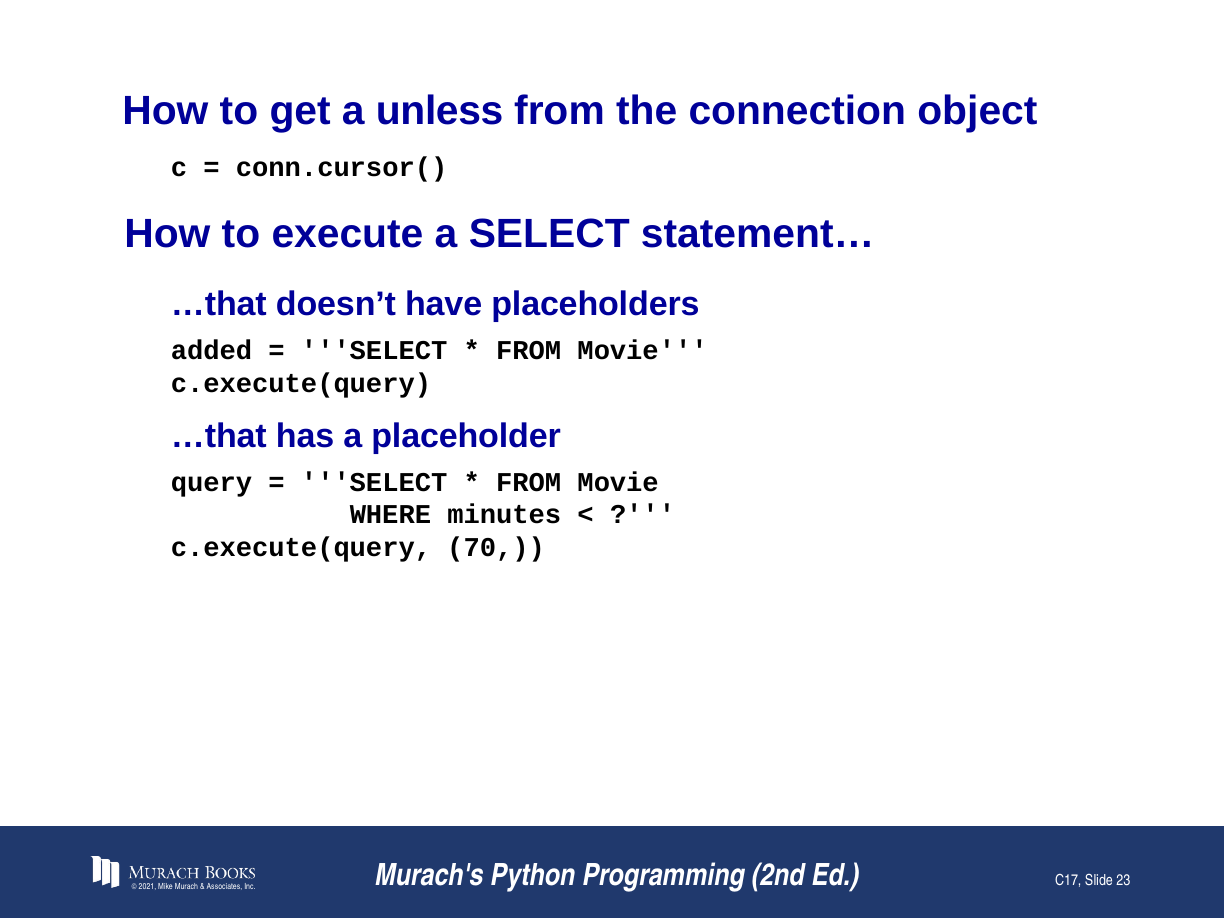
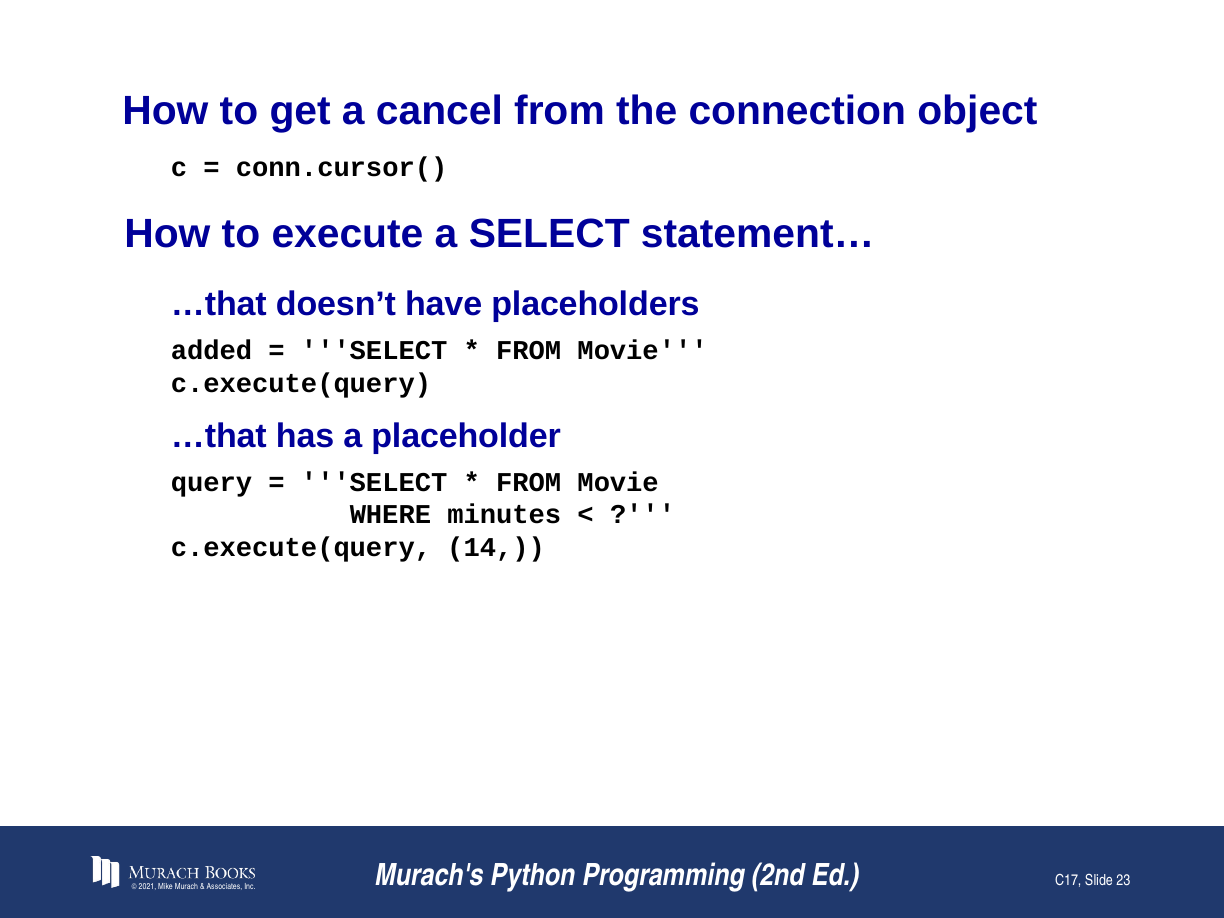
unless: unless -> cancel
70: 70 -> 14
